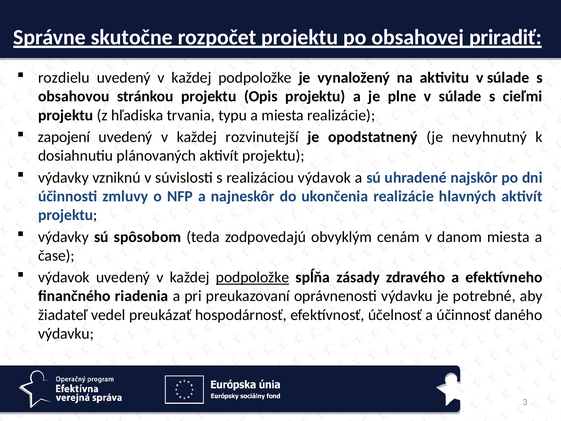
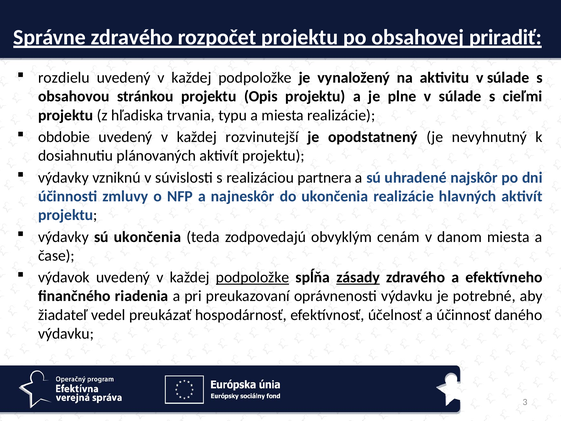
Správne skutočne: skutočne -> zdravého
zapojení: zapojení -> obdobie
realizáciou výdavok: výdavok -> partnera
sú spôsobom: spôsobom -> ukončenia
zásady underline: none -> present
